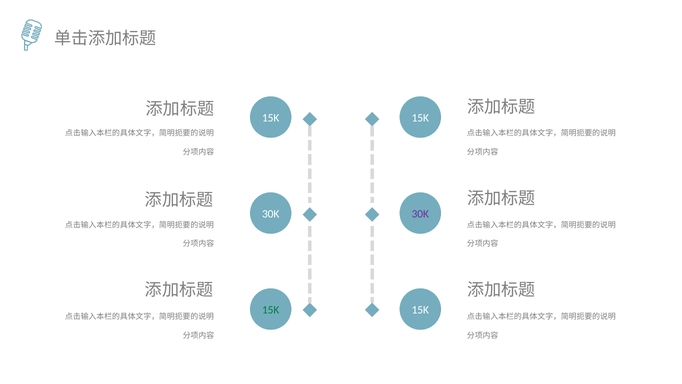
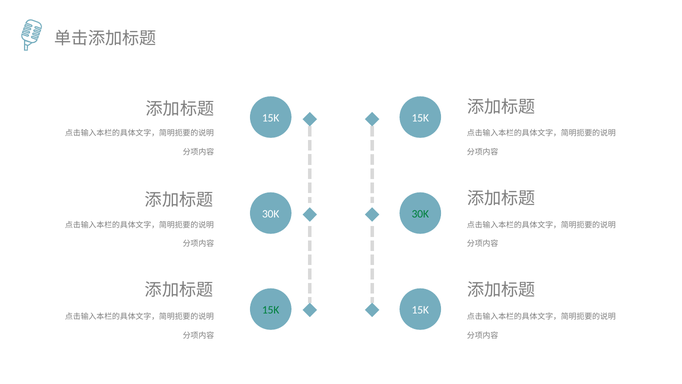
30K at (420, 214) colour: purple -> green
